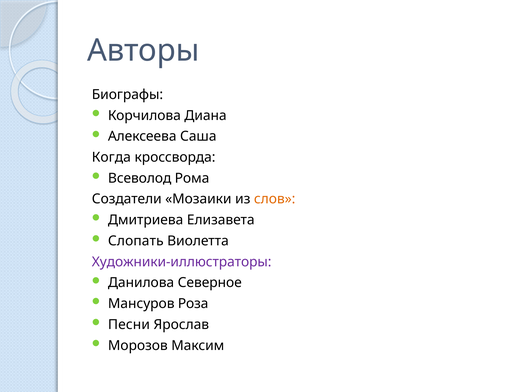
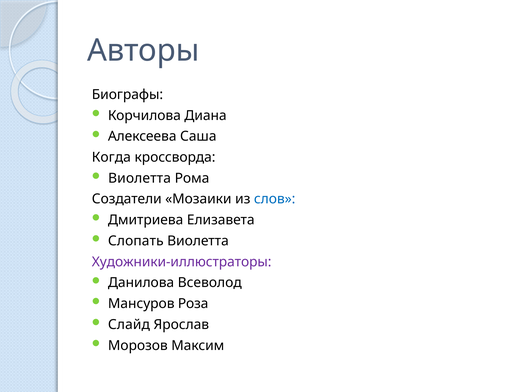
Всеволод at (140, 178): Всеволод -> Виолетта
слов colour: orange -> blue
Северное: Северное -> Всеволод
Песни: Песни -> Слайд
